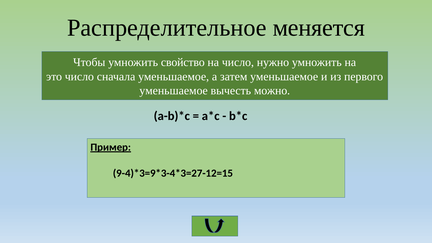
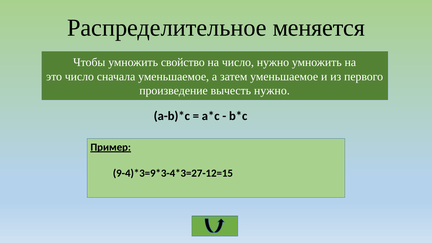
уменьшаемое at (174, 91): уменьшаемое -> произведение
вычесть можно: можно -> нужно
